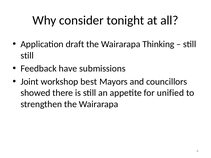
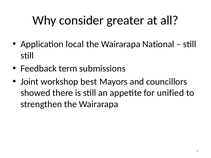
tonight: tonight -> greater
draft: draft -> local
Thinking: Thinking -> National
have: have -> term
